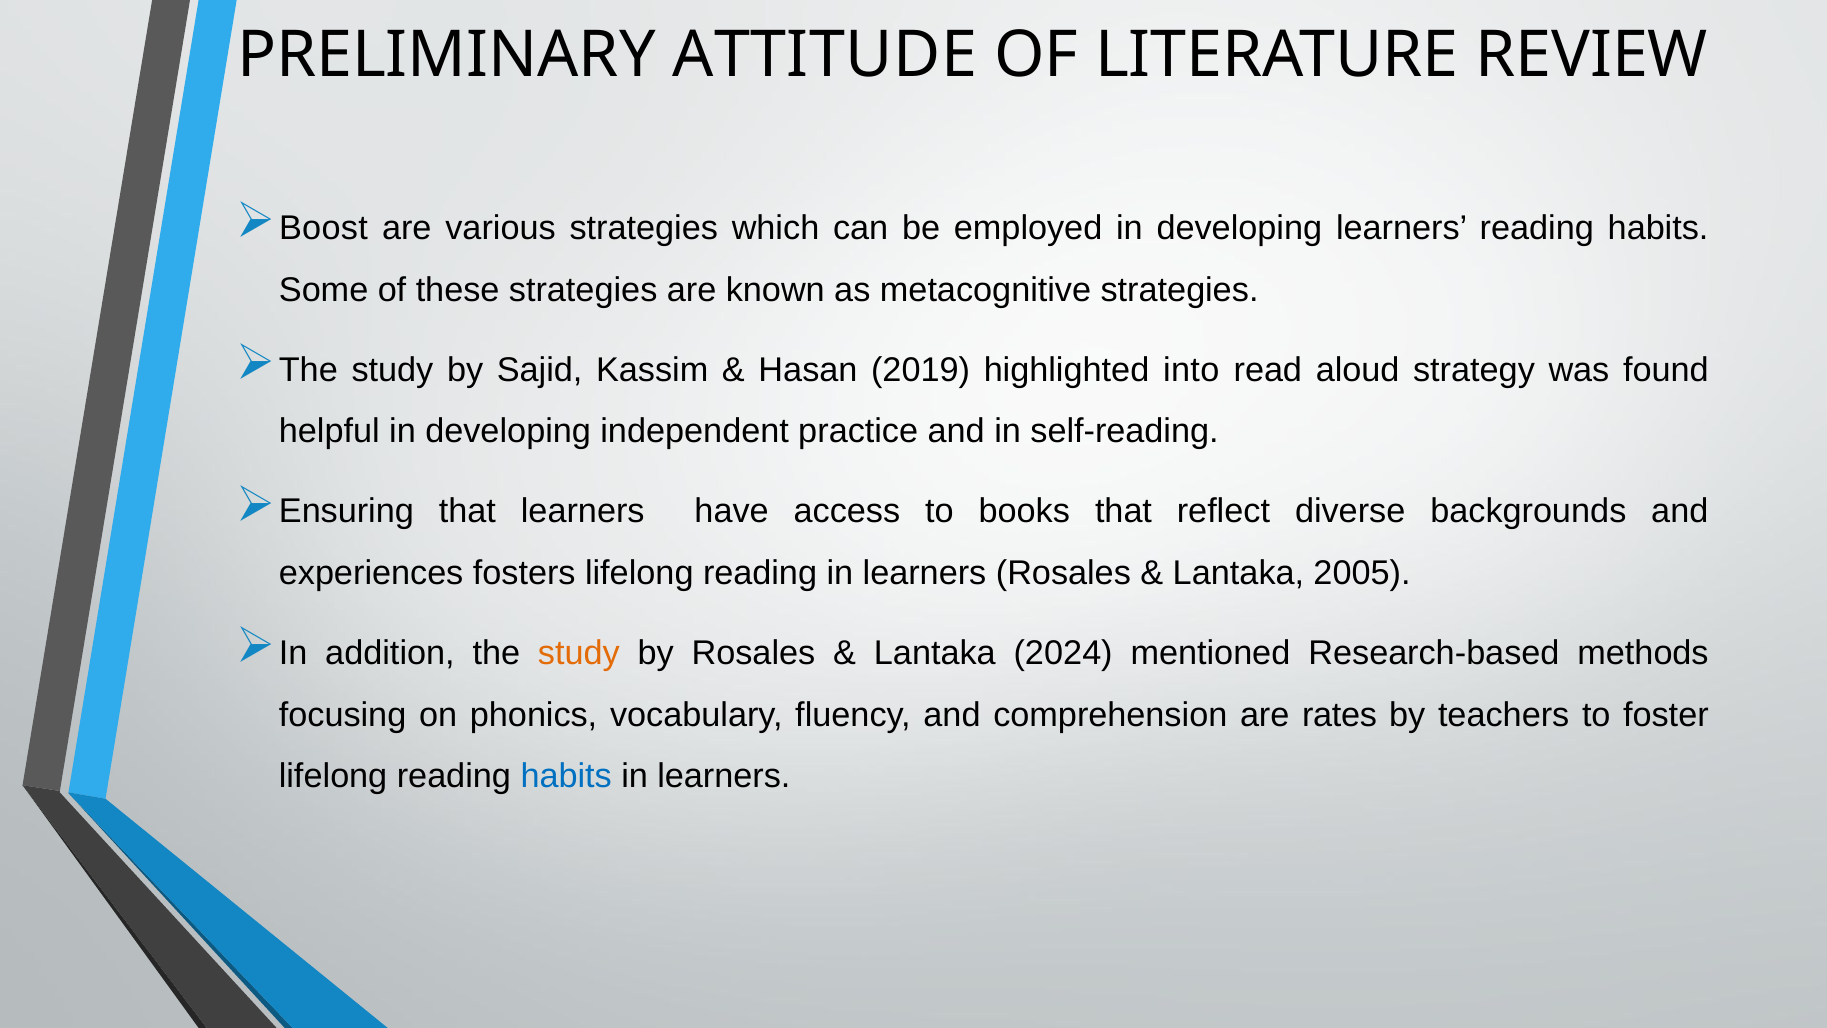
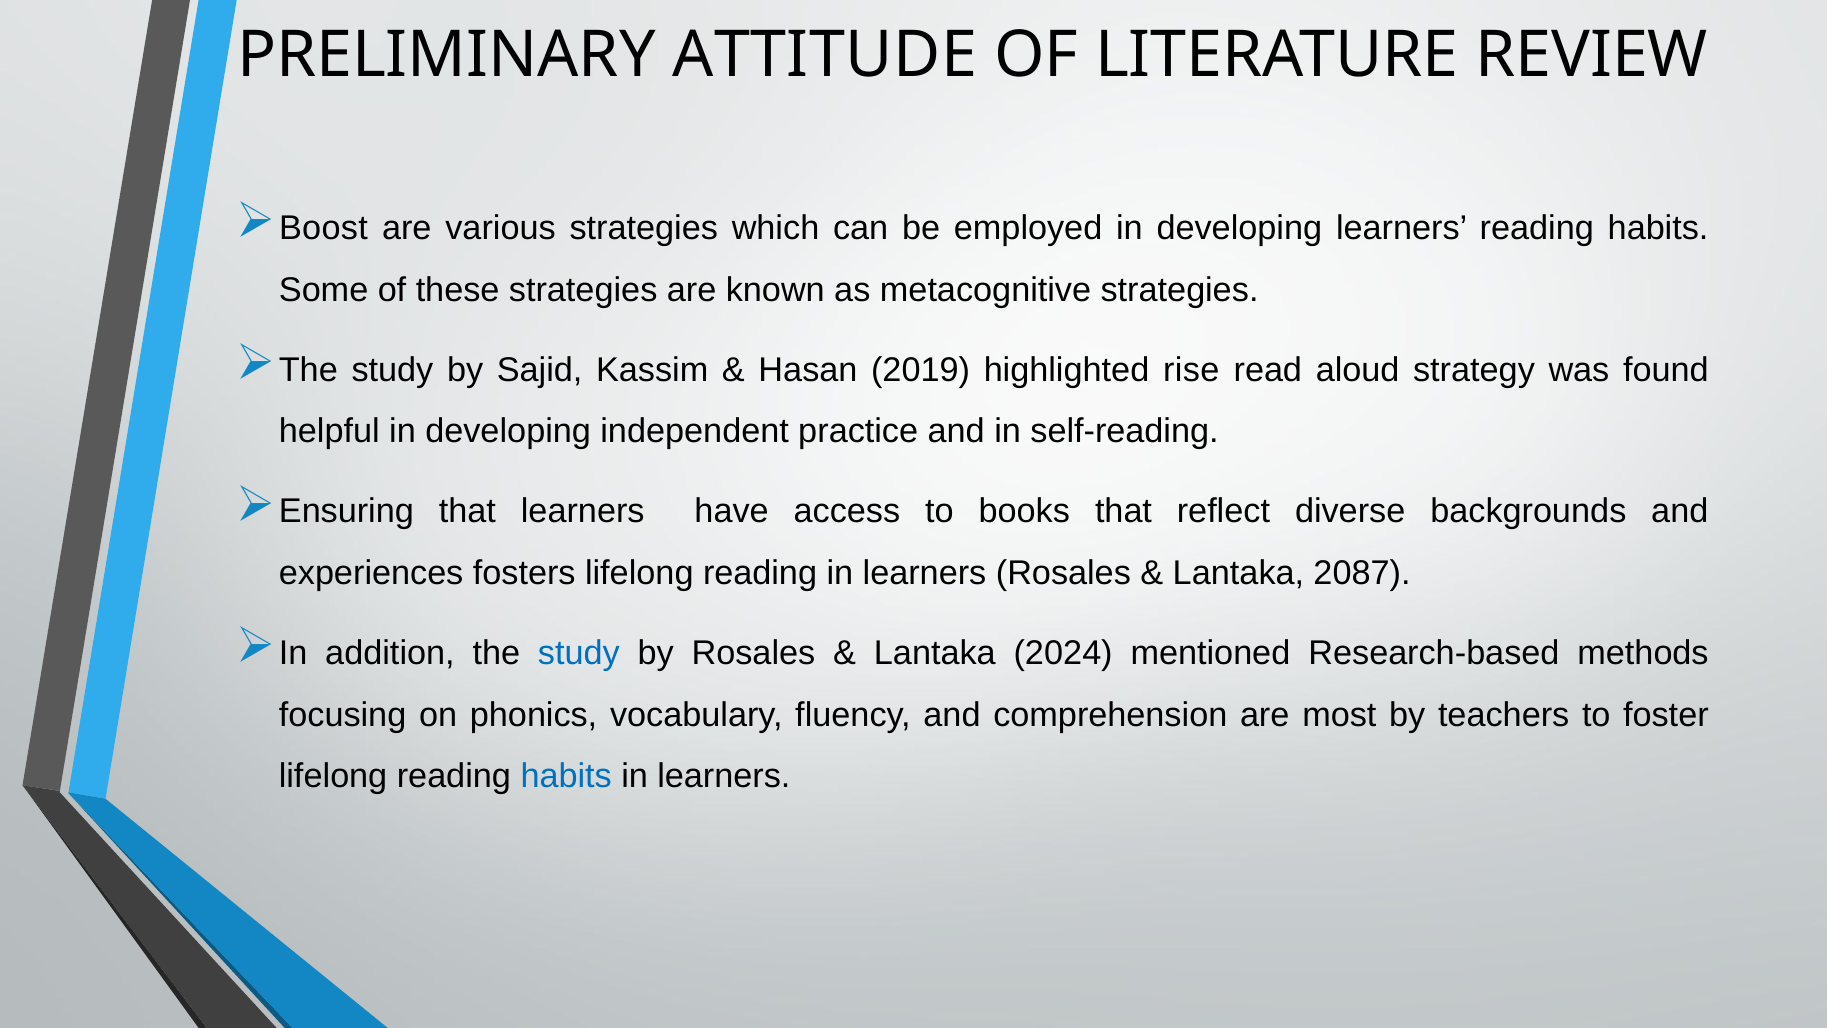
into: into -> rise
2005: 2005 -> 2087
study at (579, 653) colour: orange -> blue
rates: rates -> most
